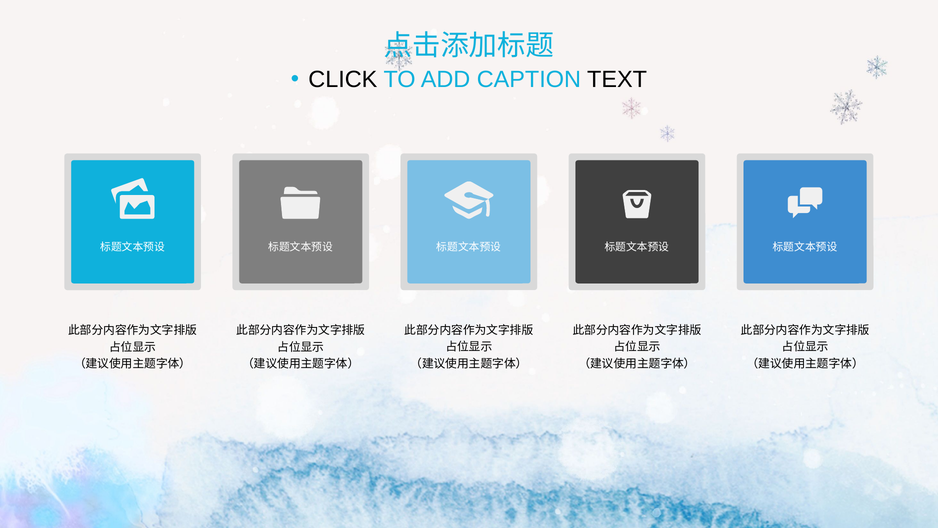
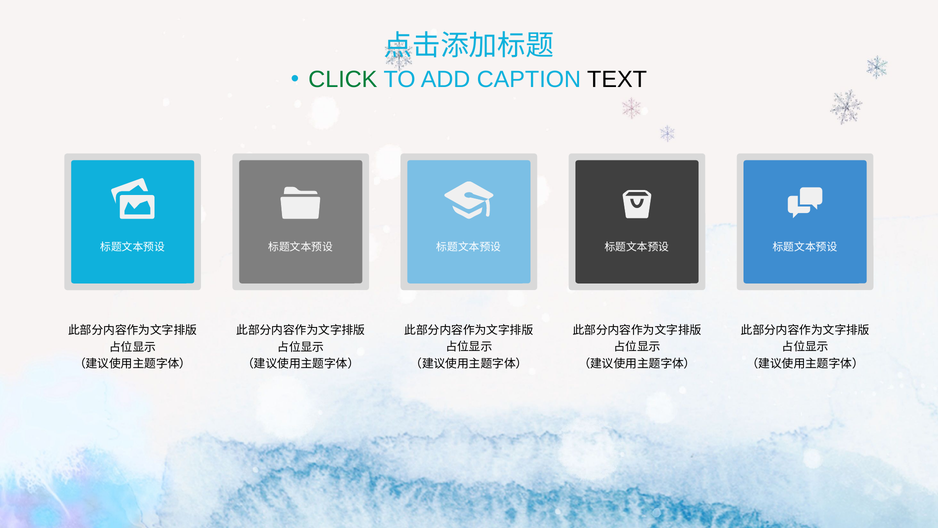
CLICK colour: black -> green
